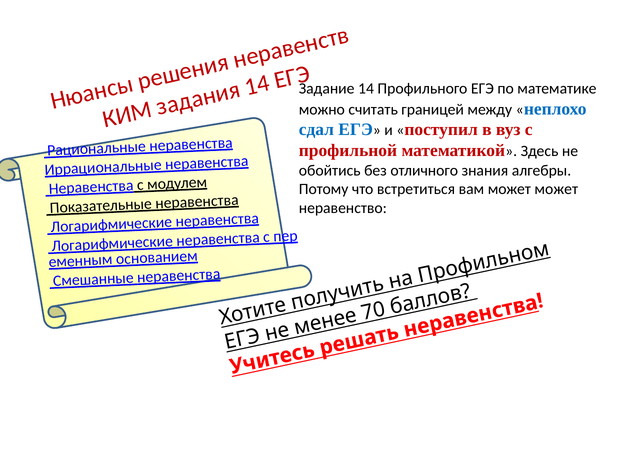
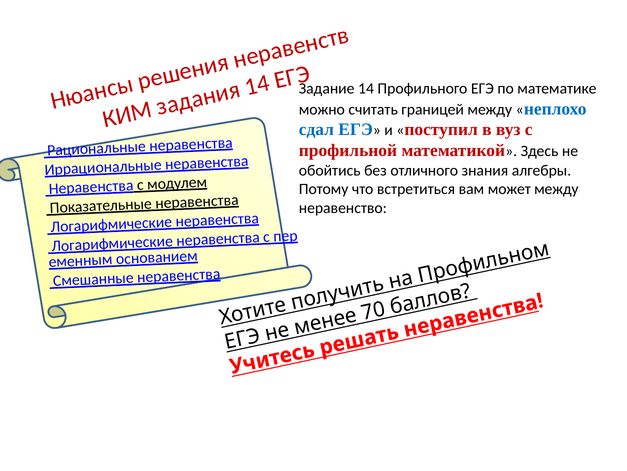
может может: может -> между
